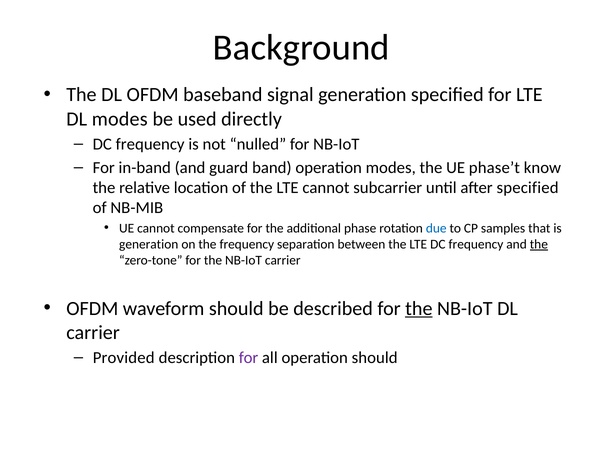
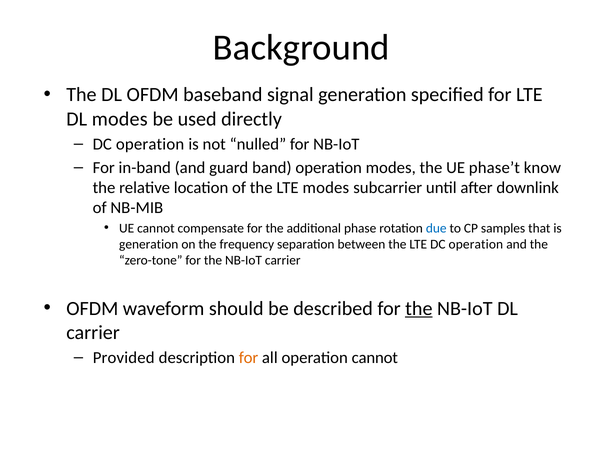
frequency at (150, 144): frequency -> operation
LTE cannot: cannot -> modes
after specified: specified -> downlink
LTE DC frequency: frequency -> operation
the at (539, 244) underline: present -> none
for at (249, 358) colour: purple -> orange
operation should: should -> cannot
